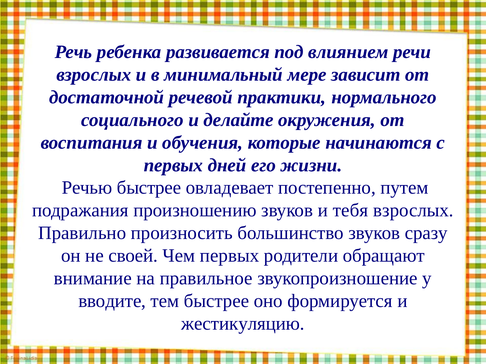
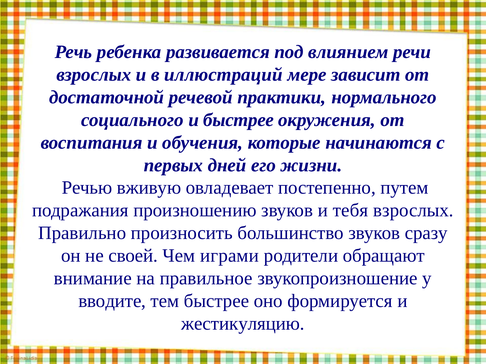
минимальный: минимальный -> иллюстраций
и делайте: делайте -> быстрее
Речью быстрее: быстрее -> вживую
Чем первых: первых -> играми
